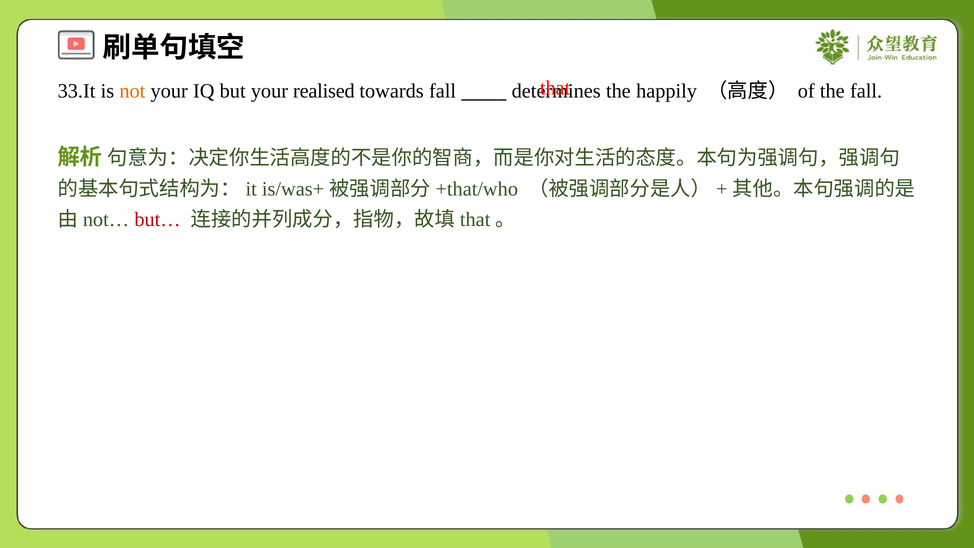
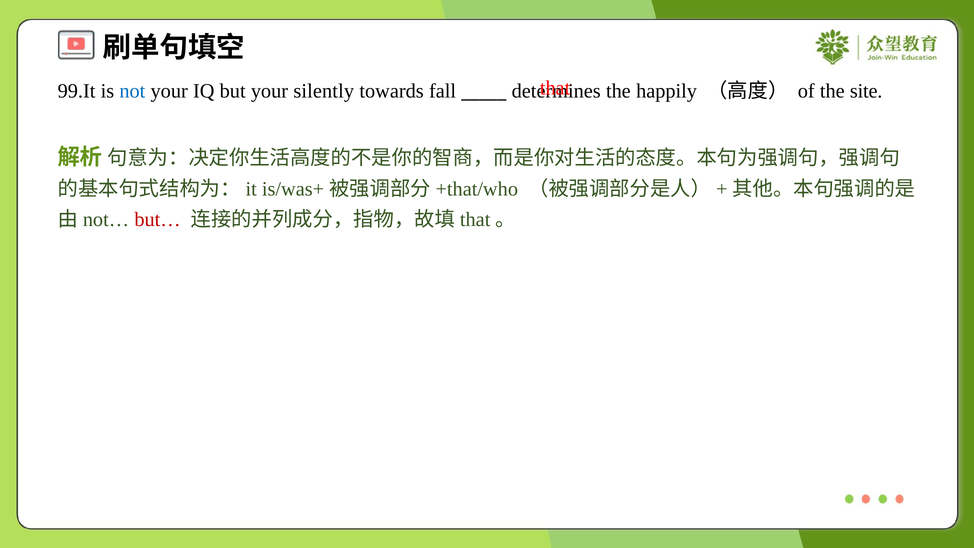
33.It: 33.It -> 99.It
not colour: orange -> blue
realised: realised -> silently
the fall: fall -> site
